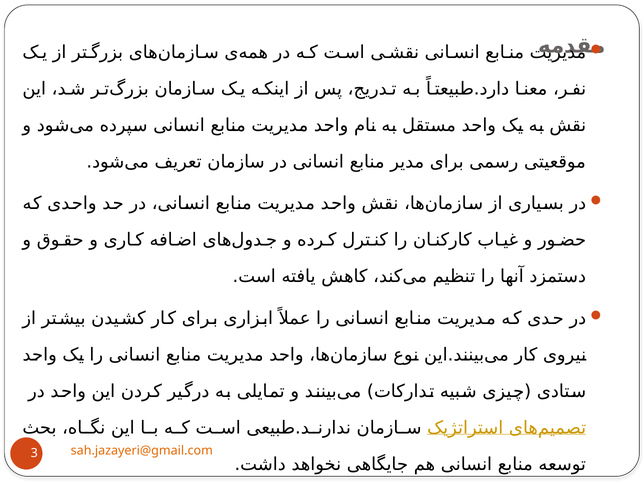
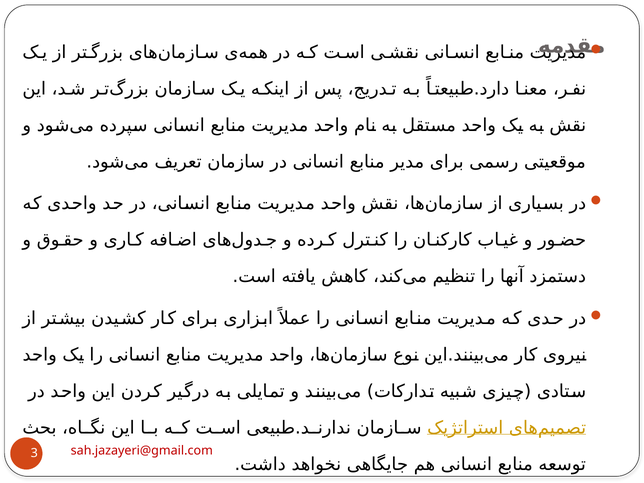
sah.jazayeri@gmail.com colour: orange -> red
